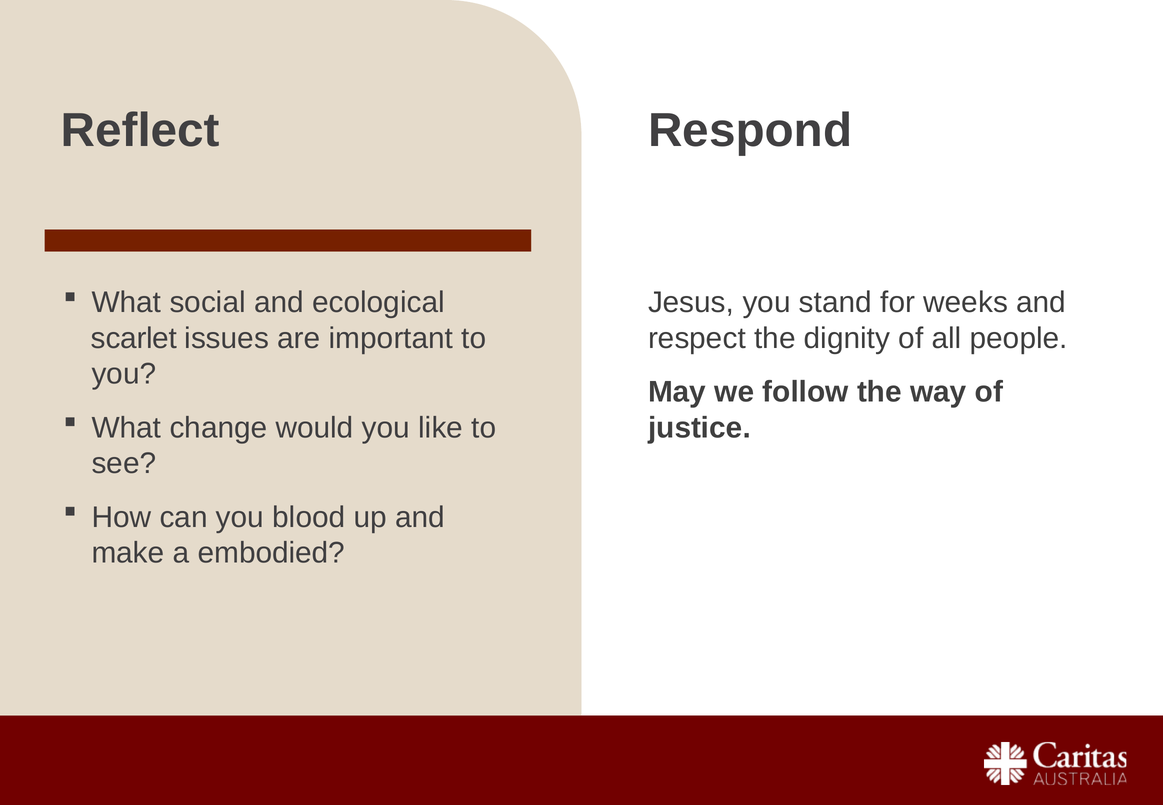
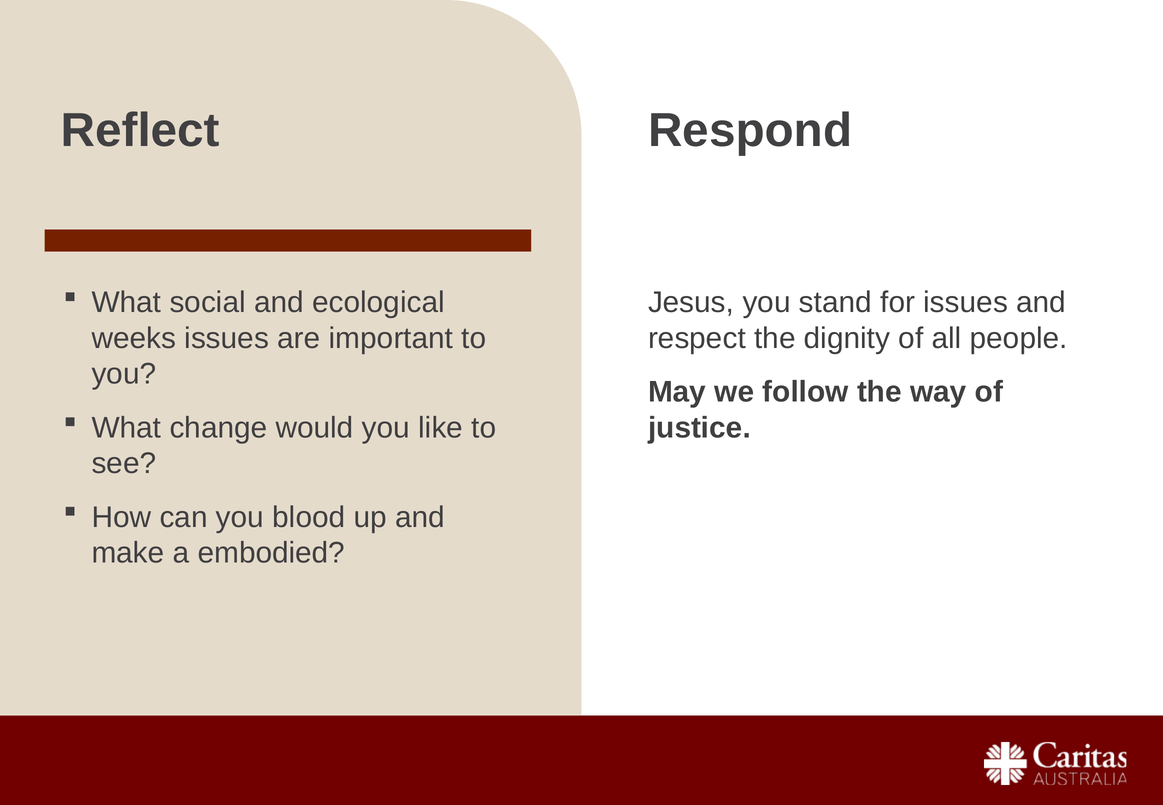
for weeks: weeks -> issues
scarlet: scarlet -> weeks
